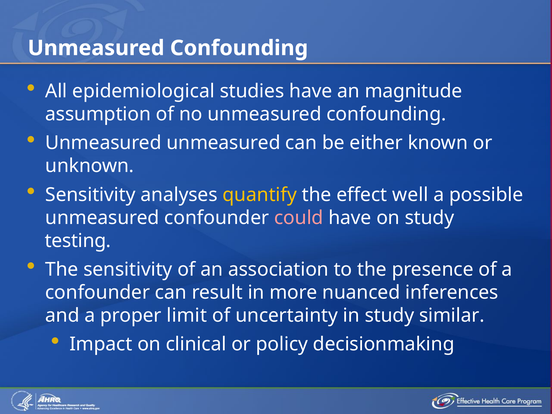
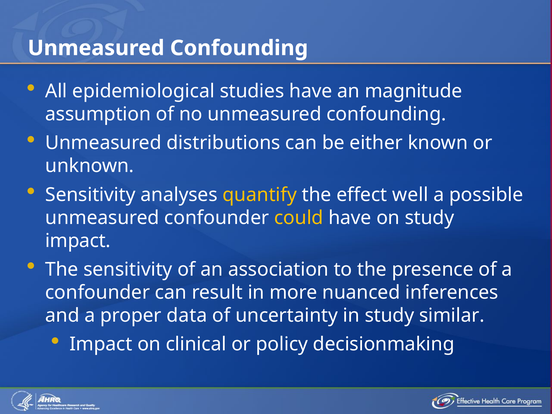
Unmeasured unmeasured: unmeasured -> distributions
could colour: pink -> yellow
testing at (78, 241): testing -> impact
limit: limit -> data
